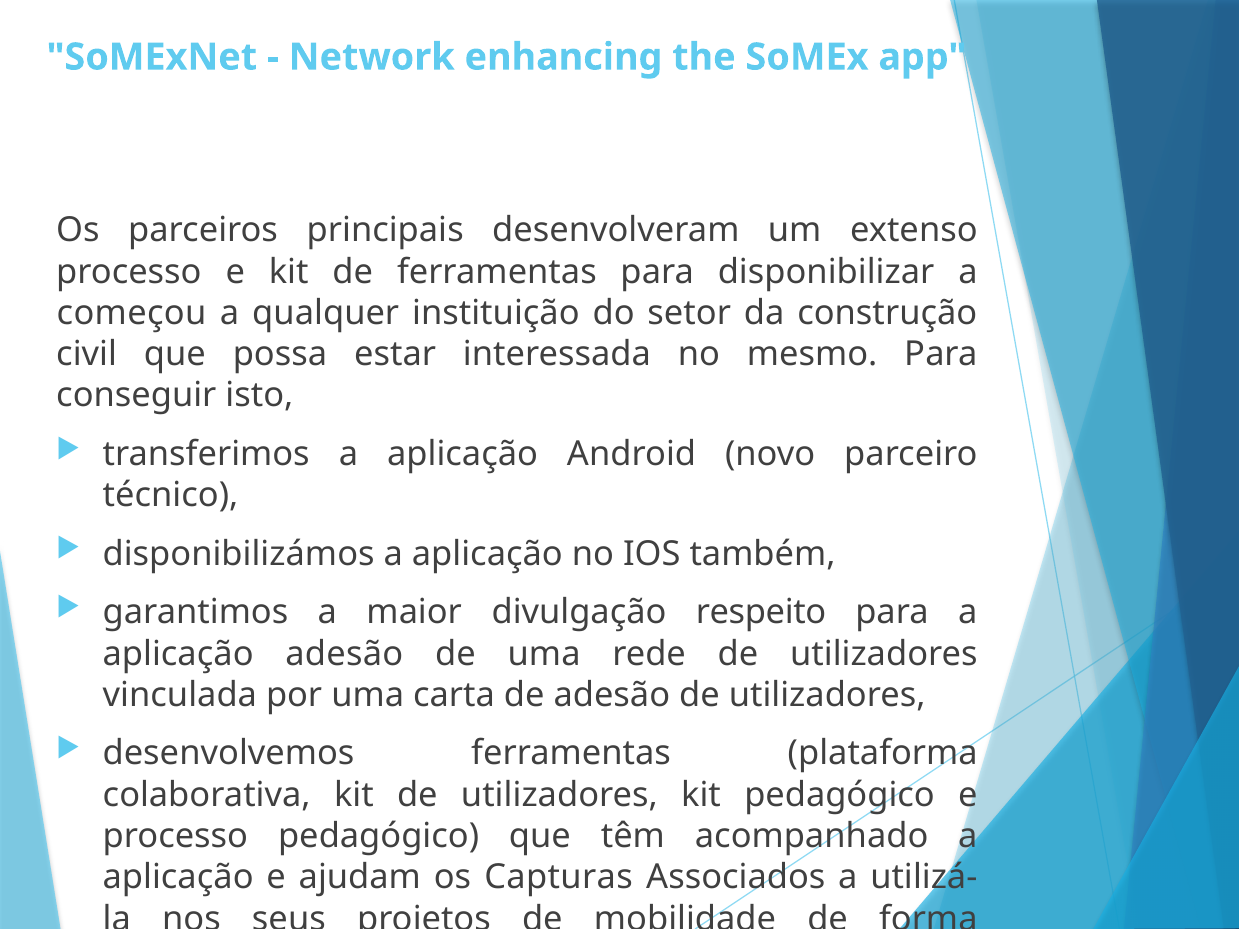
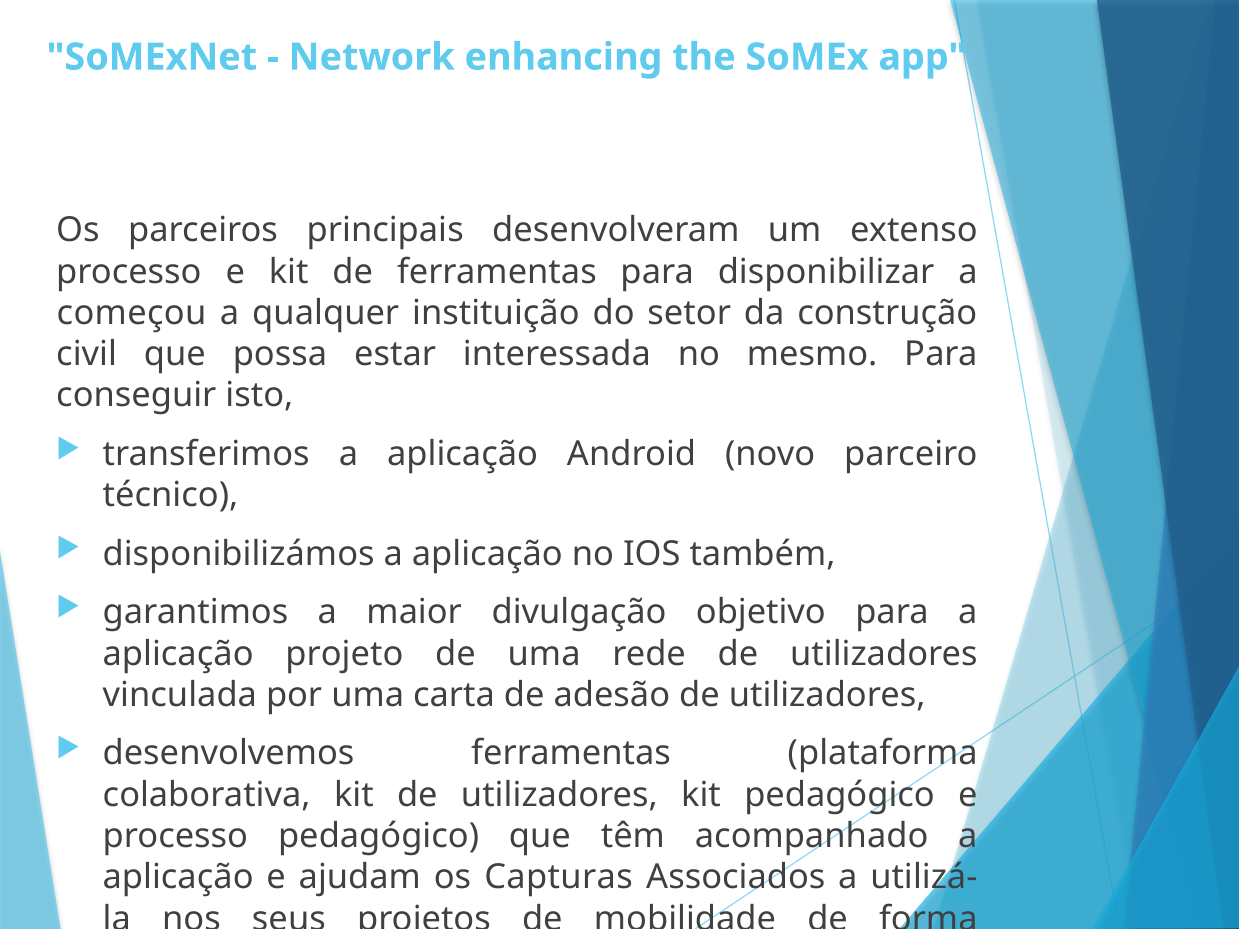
respeito: respeito -> objetivo
aplicação adesão: adesão -> projeto
